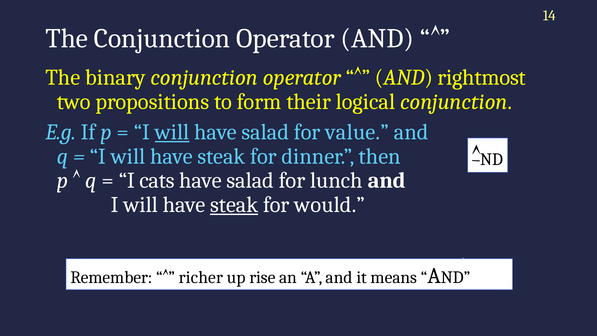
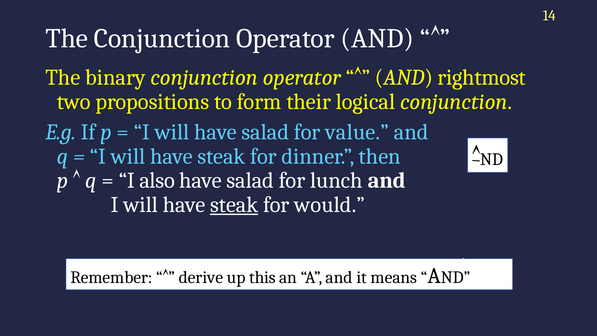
will at (172, 132) underline: present -> none
cats: cats -> also
richer: richer -> derive
rise: rise -> this
